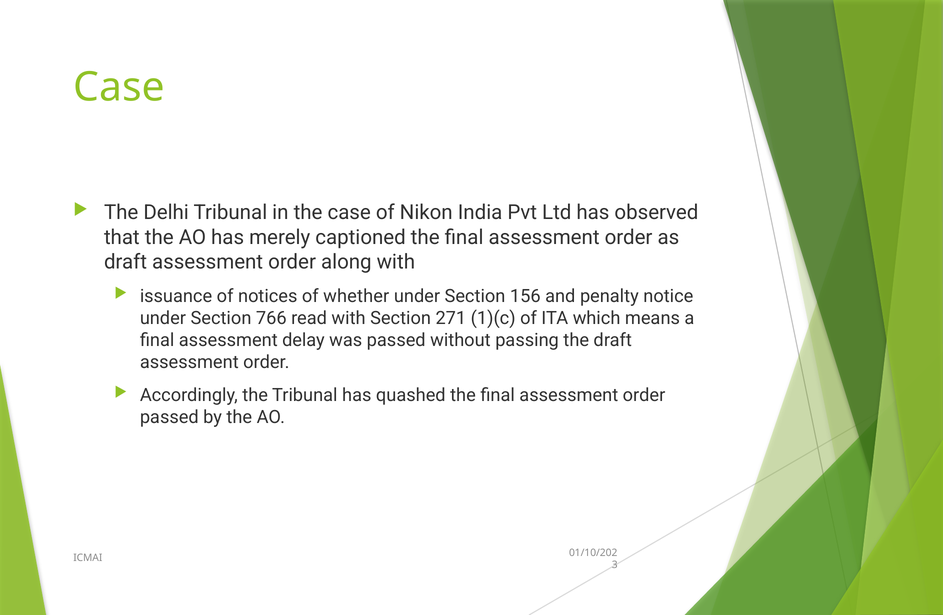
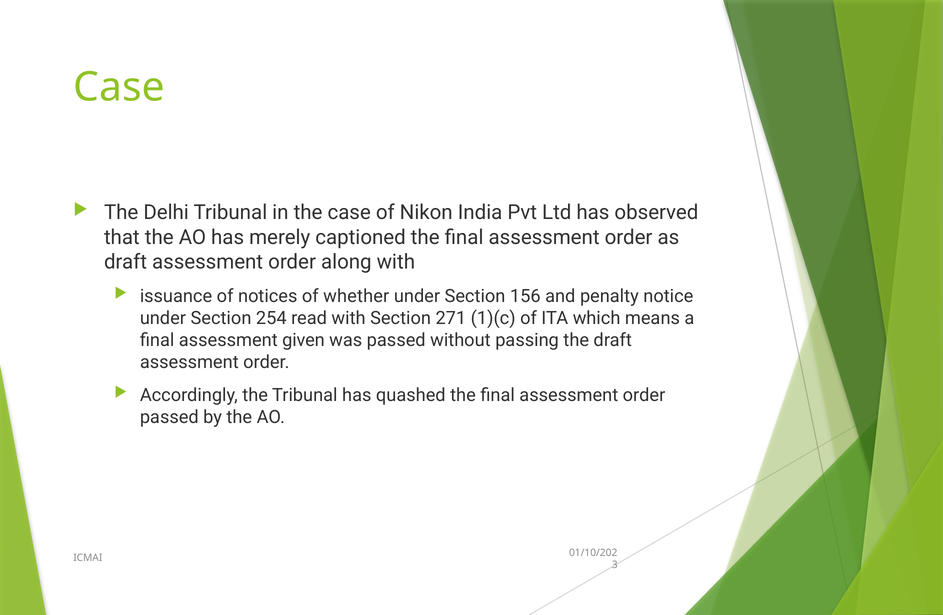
766: 766 -> 254
delay: delay -> given
